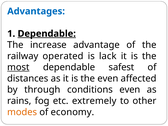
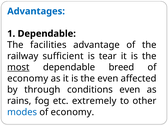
Dependable at (47, 34) underline: present -> none
increase: increase -> facilities
operated: operated -> sufficient
lack: lack -> tear
safest: safest -> breed
distances at (28, 78): distances -> economy
modes colour: orange -> blue
